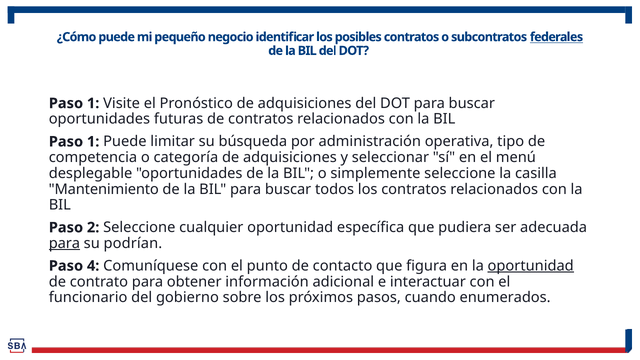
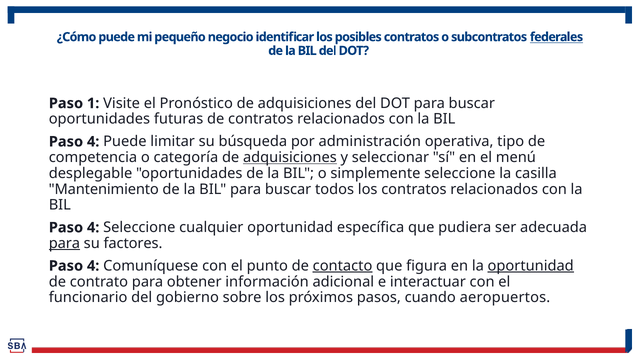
1 at (93, 142): 1 -> 4
adquisiciones at (290, 157) underline: none -> present
2 at (93, 228): 2 -> 4
podrían: podrían -> factores
contacto underline: none -> present
enumerados: enumerados -> aeropuertos
